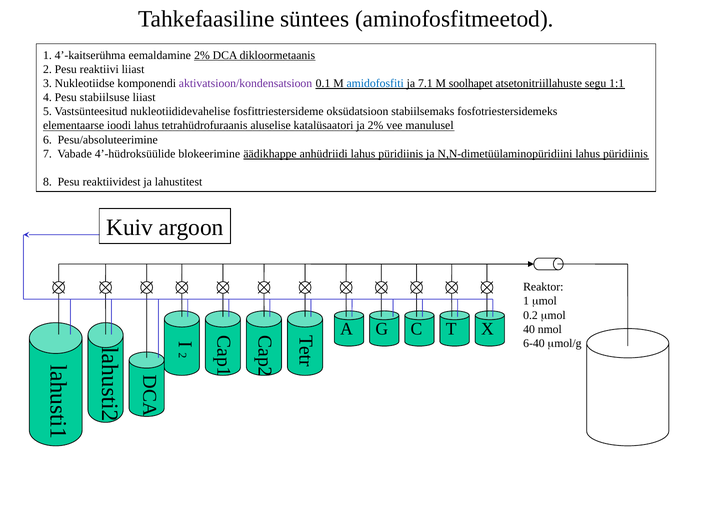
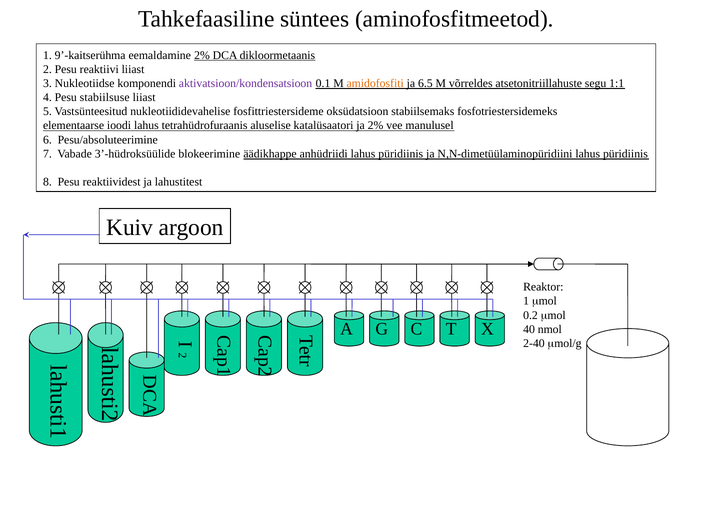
4’-kaitserühma: 4’-kaitserühma -> 9’-kaitserühma
amidofosfiti colour: blue -> orange
7.1: 7.1 -> 6.5
soolhapet: soolhapet -> võrreldes
4’-hüdroksüülide: 4’-hüdroksüülide -> 3’-hüdroksüülide
6-40: 6-40 -> 2-40
